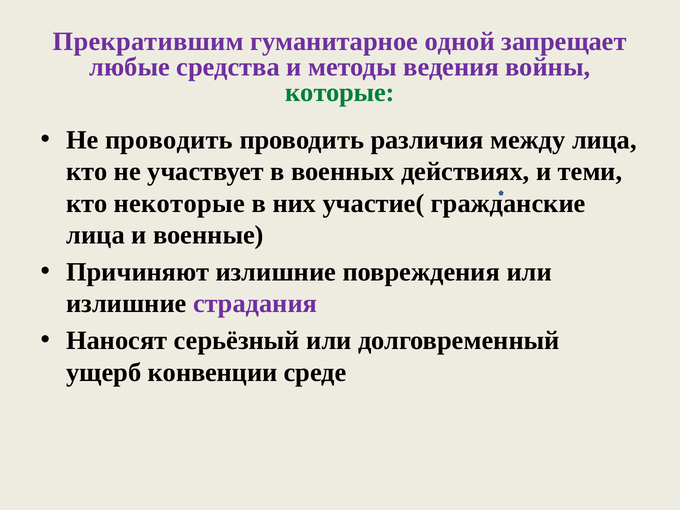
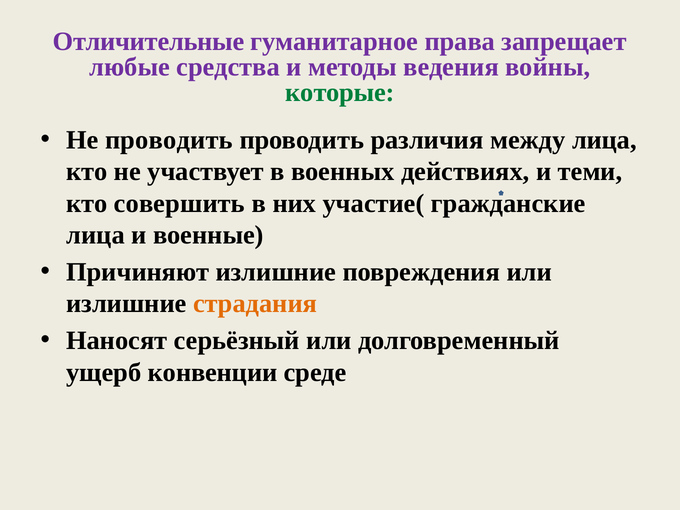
Прекратившим: Прекратившим -> Отличительные
одной: одной -> права
некоторые: некоторые -> совершить
страдания colour: purple -> orange
